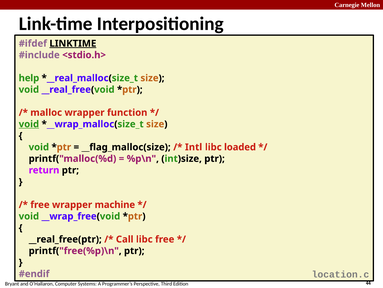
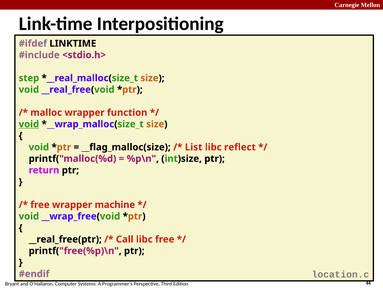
LINKTIME underline: present -> none
help: help -> step
Intl: Intl -> List
loaded: loaded -> reflect
